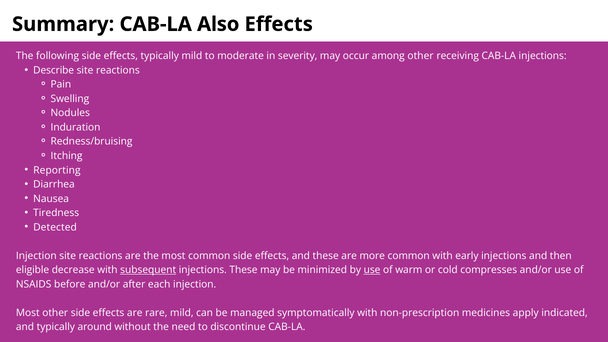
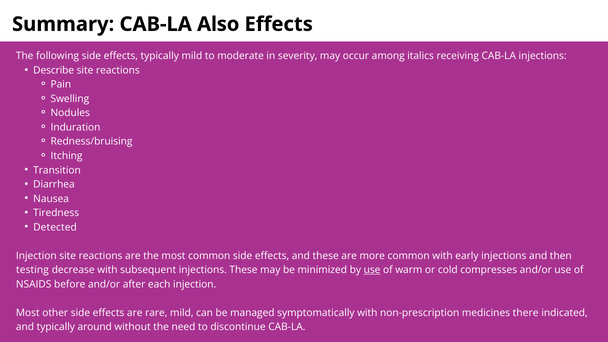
among other: other -> italics
Reporting: Reporting -> Transition
eligible: eligible -> testing
subsequent underline: present -> none
apply: apply -> there
